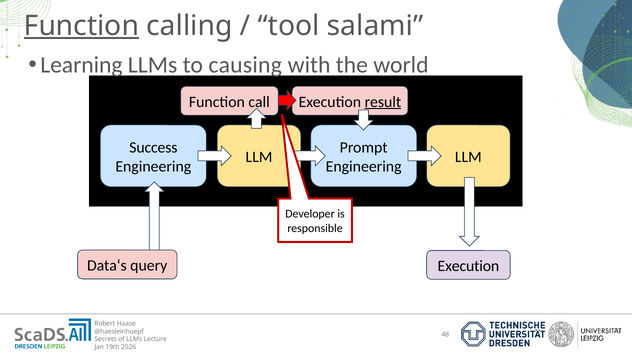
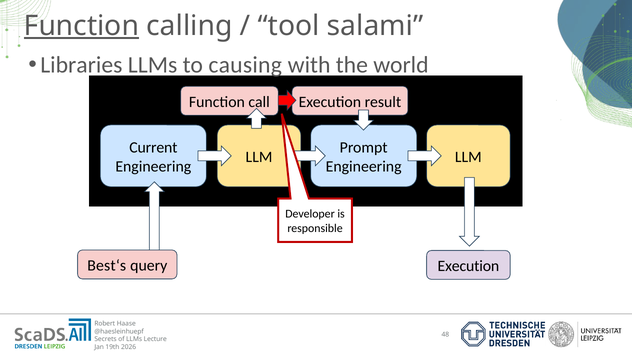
Learning: Learning -> Libraries
result underline: present -> none
Success: Success -> Current
Data‘s: Data‘s -> Best‘s
